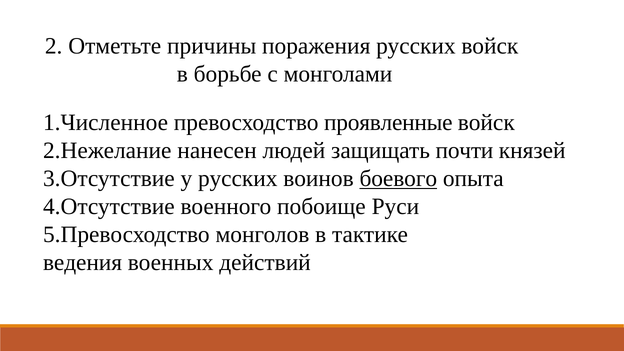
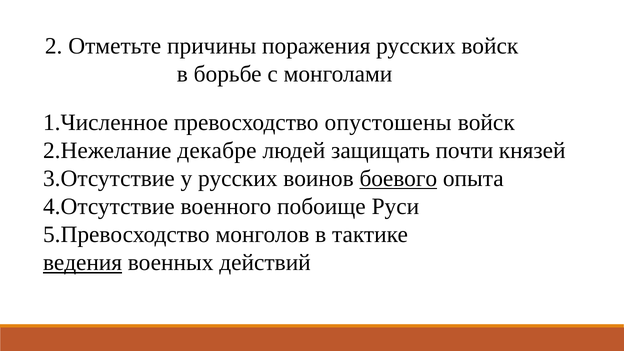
проявленные: проявленные -> опустошены
нанесен: нанесен -> декабре
ведения underline: none -> present
